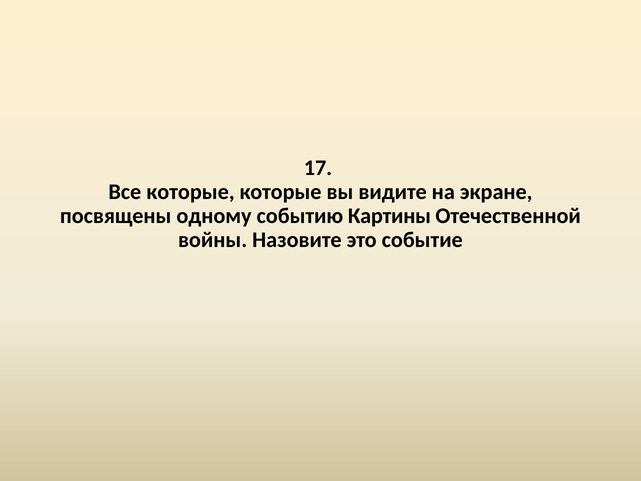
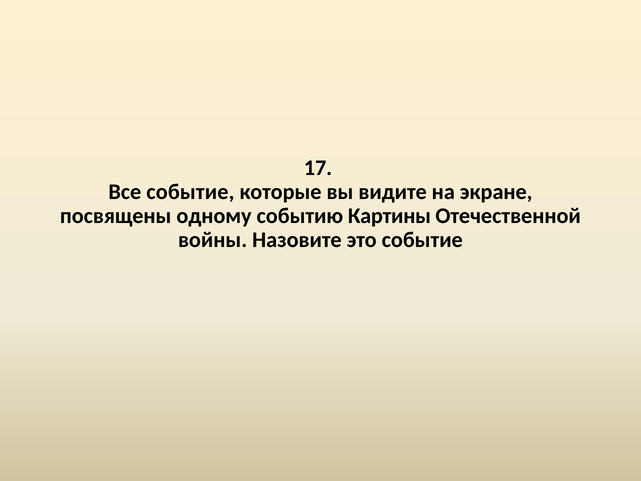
Все которые: которые -> событие
